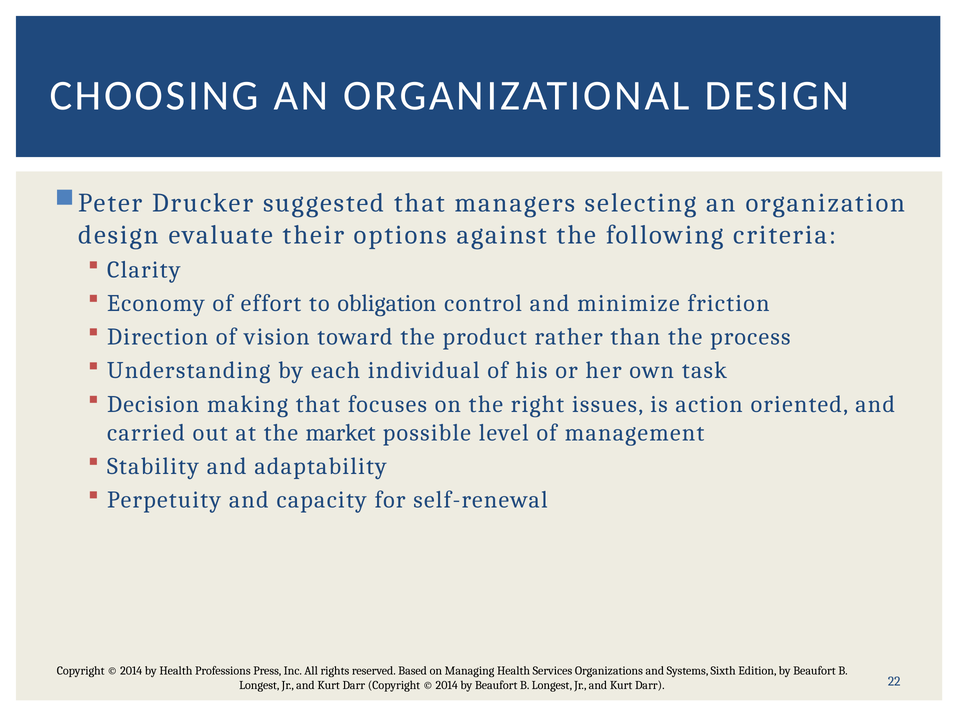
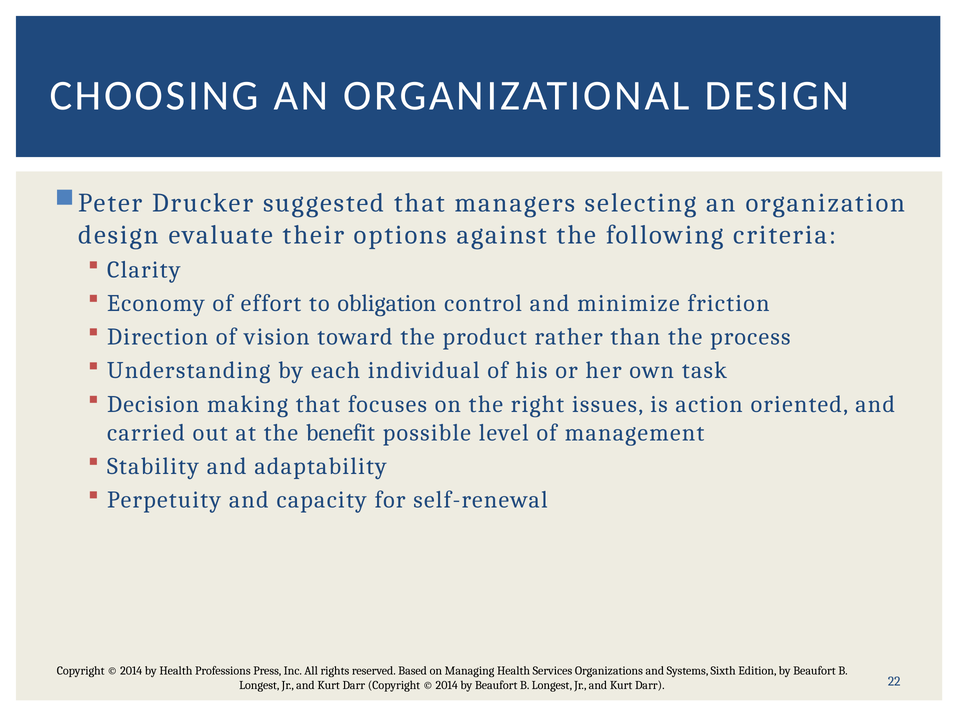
market: market -> benefit
